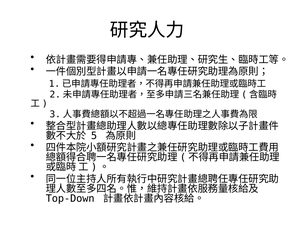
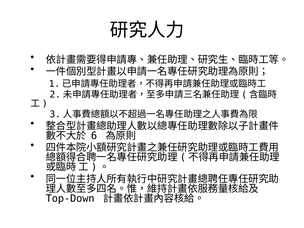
5: 5 -> 6
